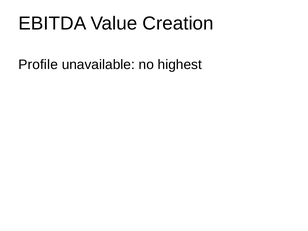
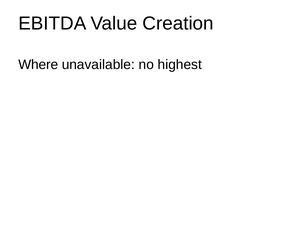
Profile: Profile -> Where
